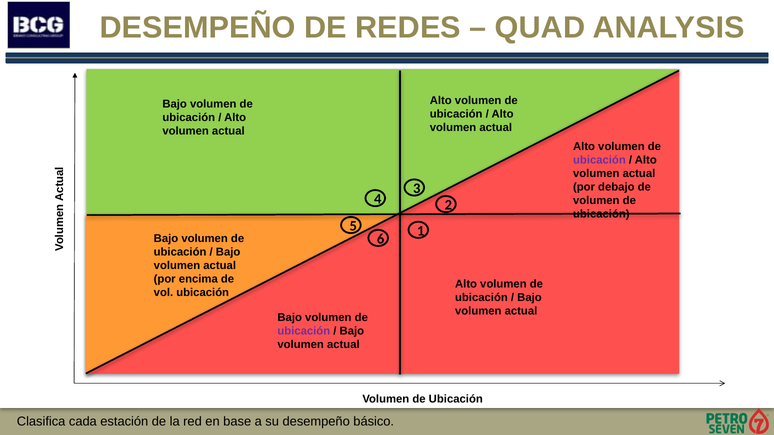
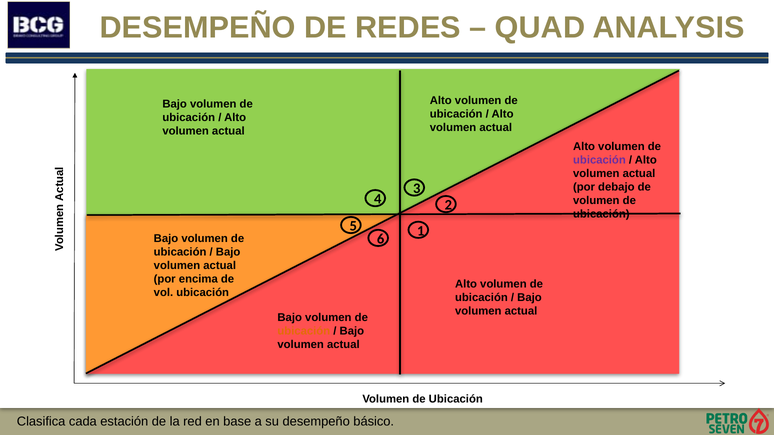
ubicación at (304, 331) colour: purple -> orange
